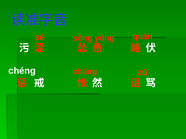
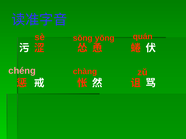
chéng colour: white -> pink
